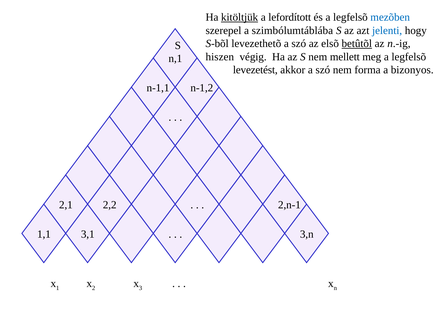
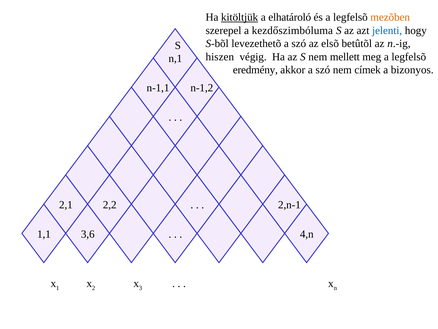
lefordított: lefordított -> elhatároló
mezõben colour: blue -> orange
szimbólumtáblába: szimbólumtáblába -> kezdőszimbóluma
betûtõl underline: present -> none
levezetést: levezetést -> eredmény
forma: forma -> címek
3,1: 3,1 -> 3,6
3,n: 3,n -> 4,n
